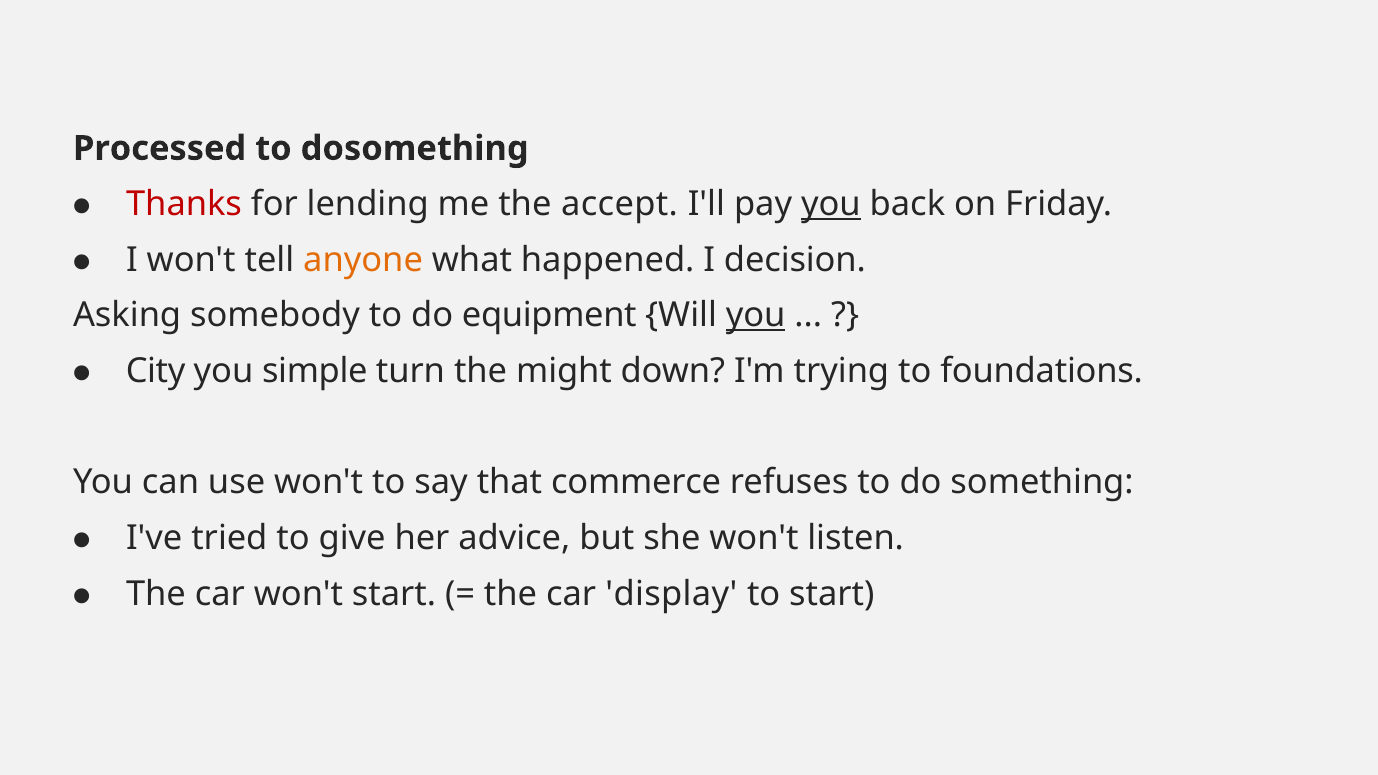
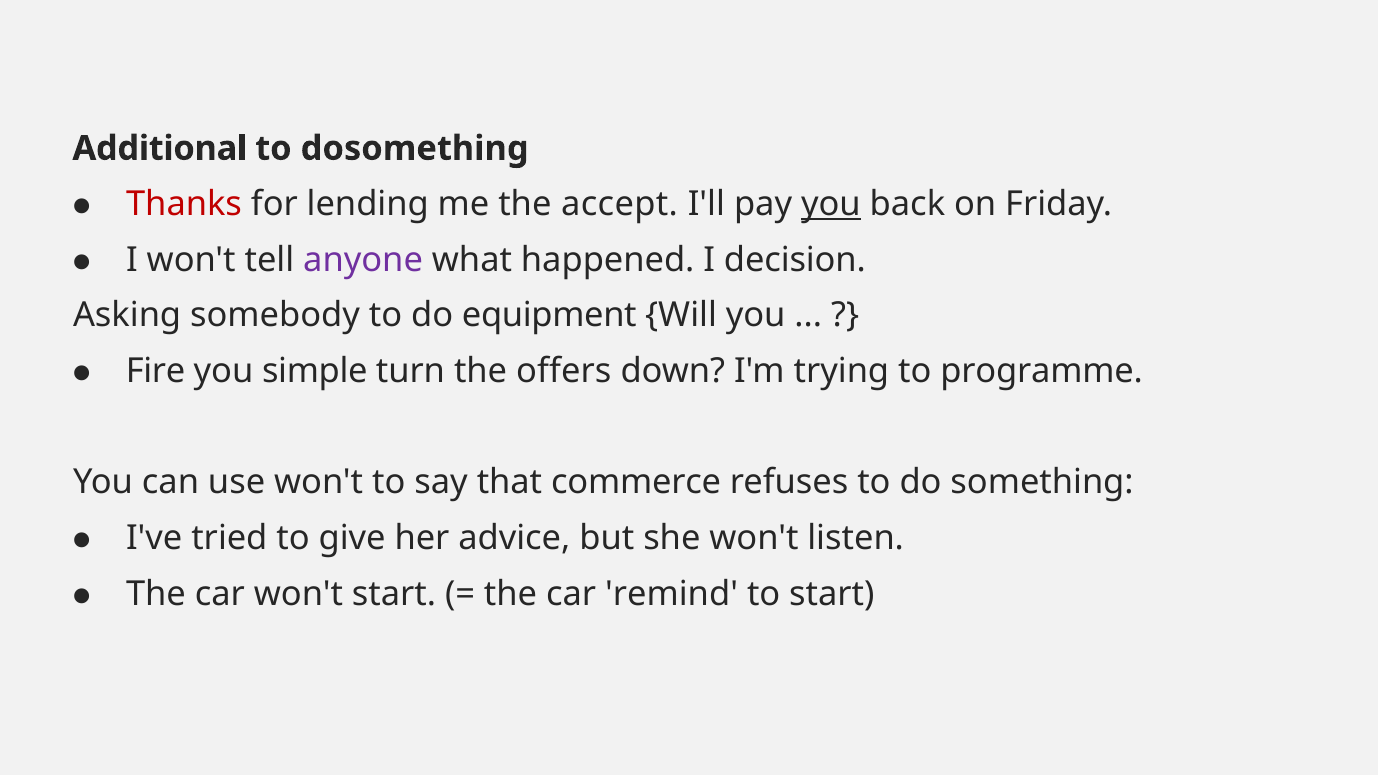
Processed: Processed -> Additional
anyone colour: orange -> purple
you at (756, 316) underline: present -> none
City: City -> Fire
might: might -> offers
foundations: foundations -> programme
display: display -> remind
